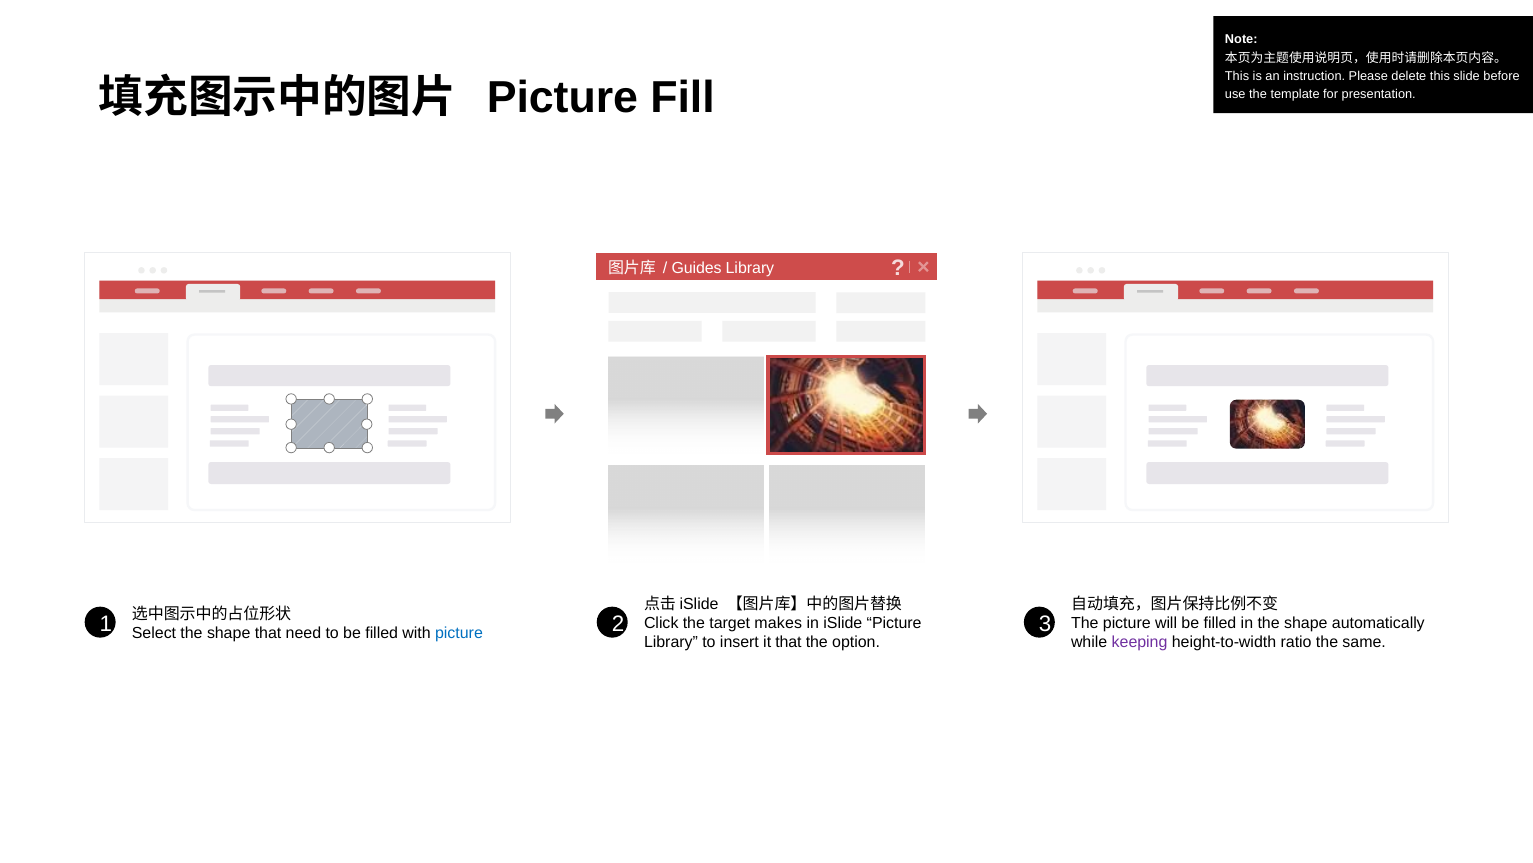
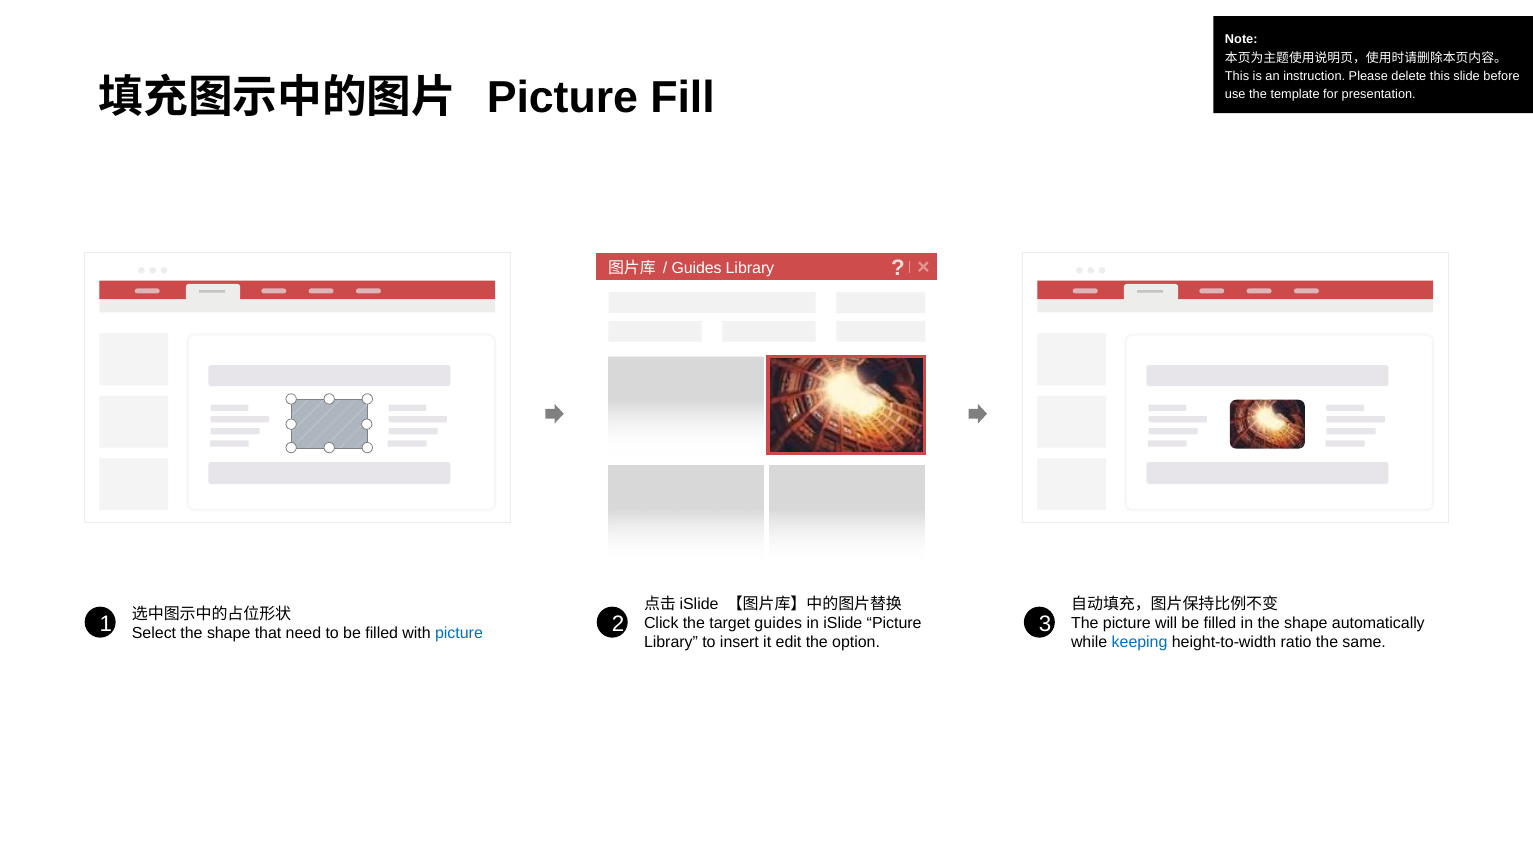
target makes: makes -> guides
it that: that -> edit
keeping colour: purple -> blue
